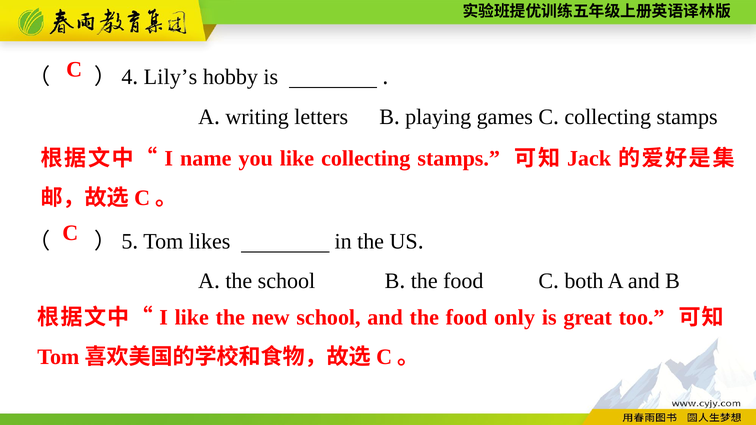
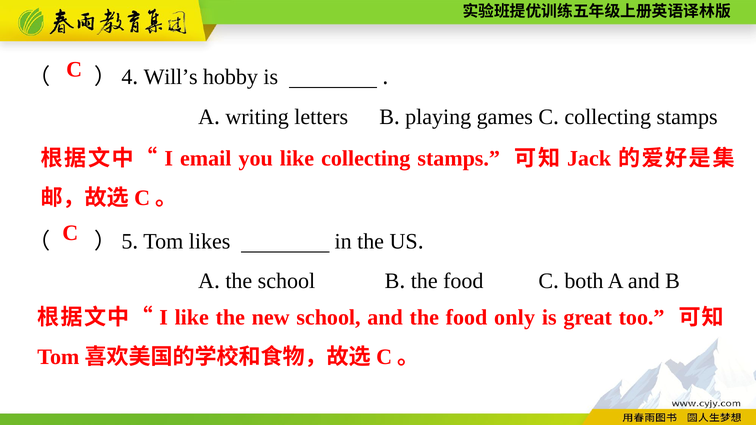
Lily’s: Lily’s -> Will’s
name: name -> email
